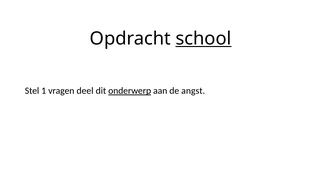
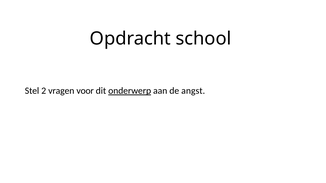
school underline: present -> none
1: 1 -> 2
deel: deel -> voor
